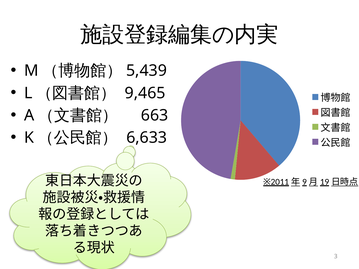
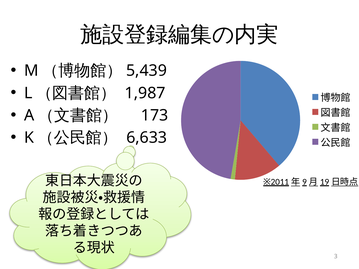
9,465: 9,465 -> 1,987
663: 663 -> 173
